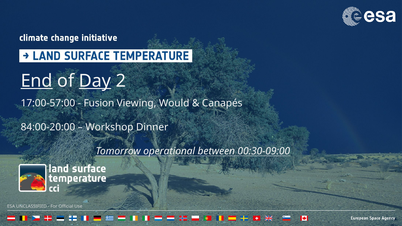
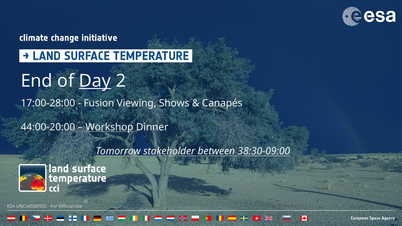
End underline: present -> none
17:00-57:00: 17:00-57:00 -> 17:00-28:00
Would: Would -> Shows
84:00-20:00: 84:00-20:00 -> 44:00-20:00
Workshop underline: none -> present
operational: operational -> stakeholder
00:30-09:00: 00:30-09:00 -> 38:30-09:00
